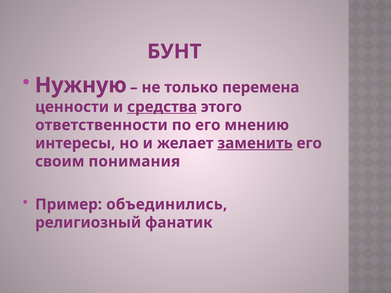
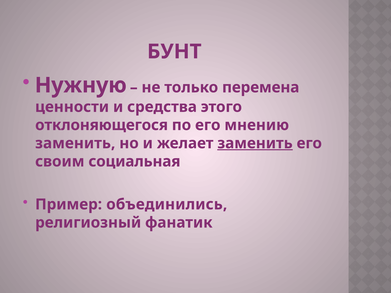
средства underline: present -> none
ответственности: ответственности -> отклоняющегося
интересы at (75, 143): интересы -> заменить
понимания: понимания -> социальная
